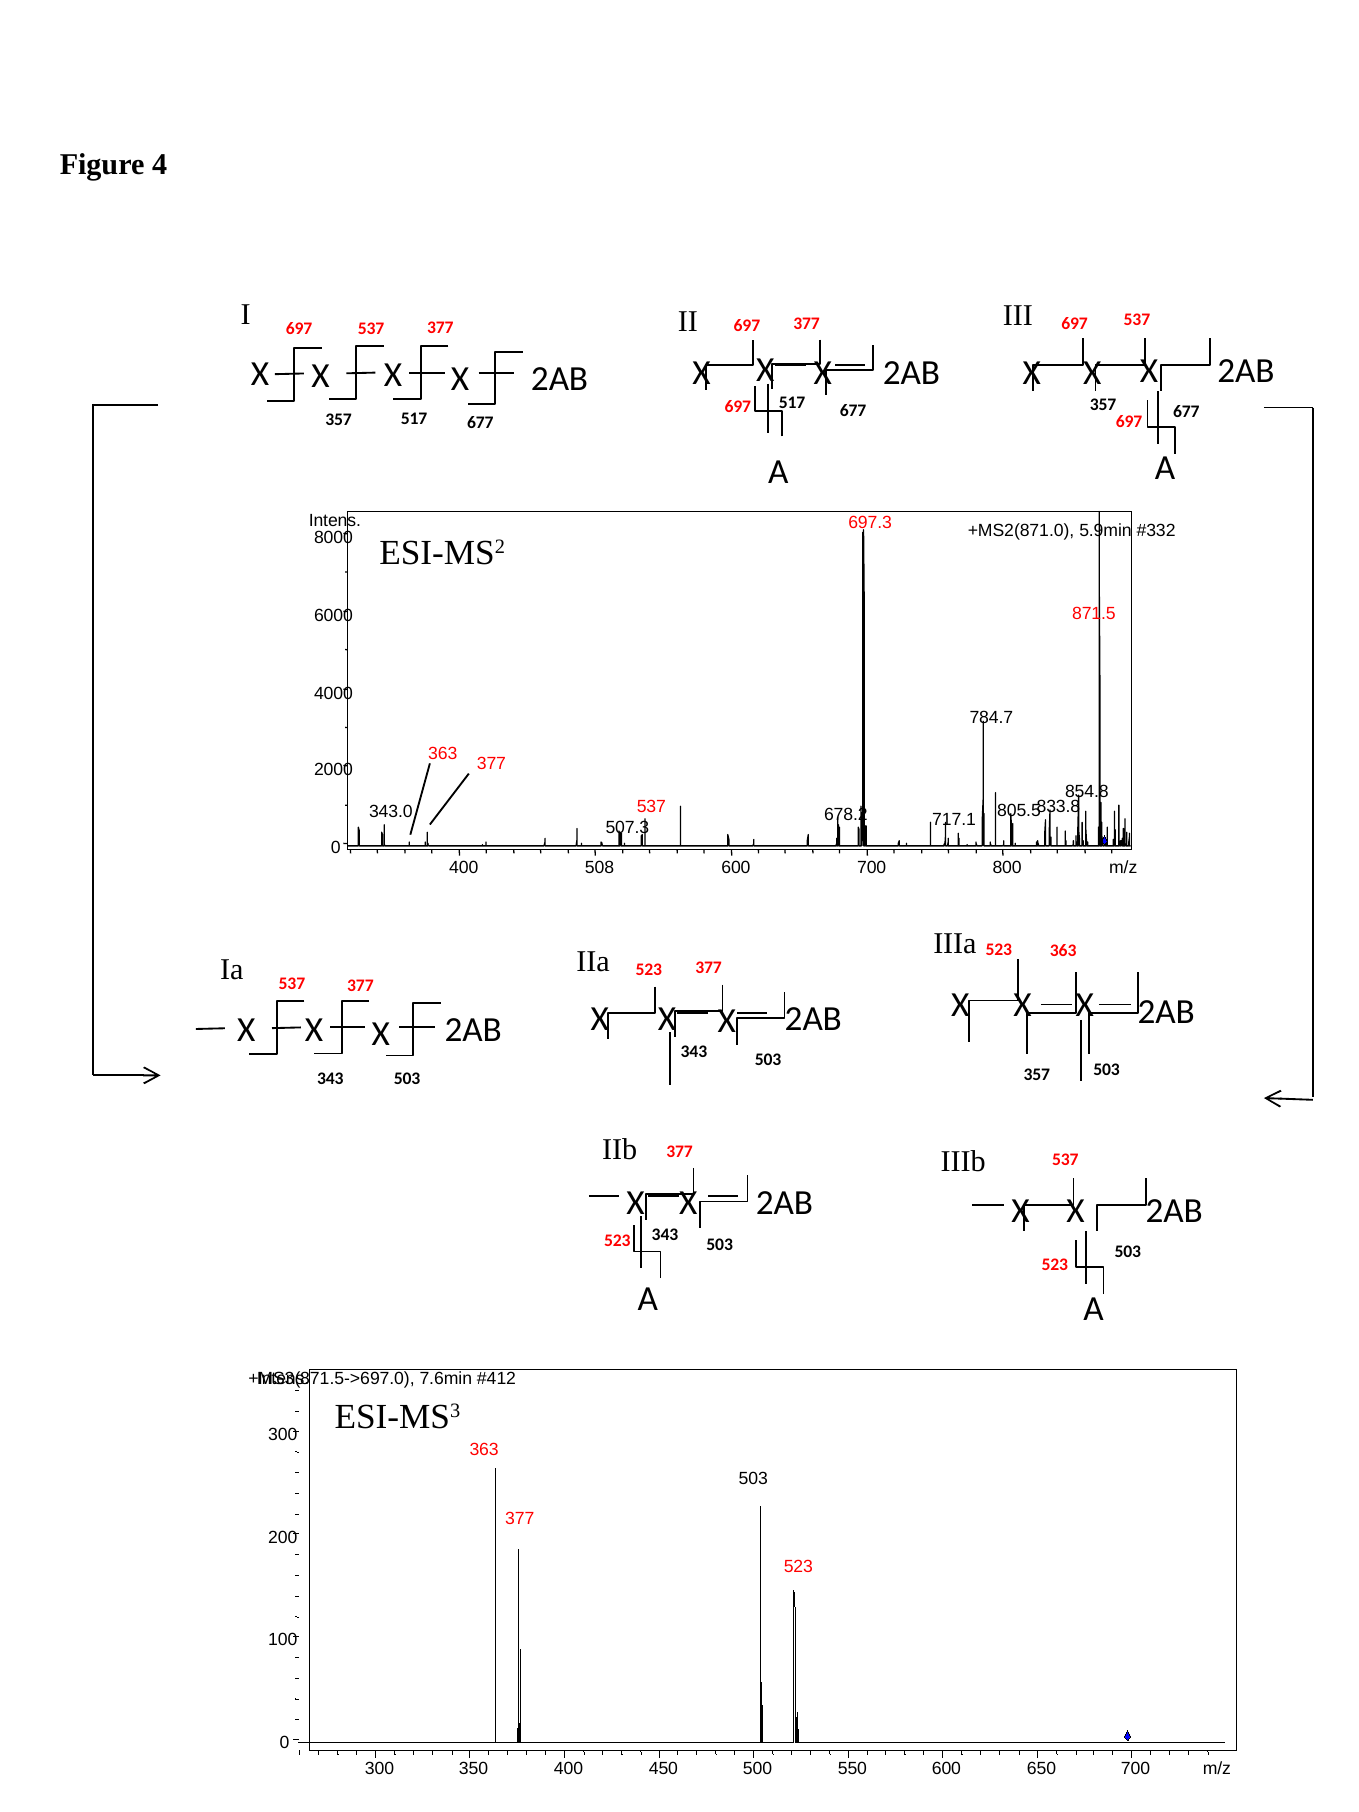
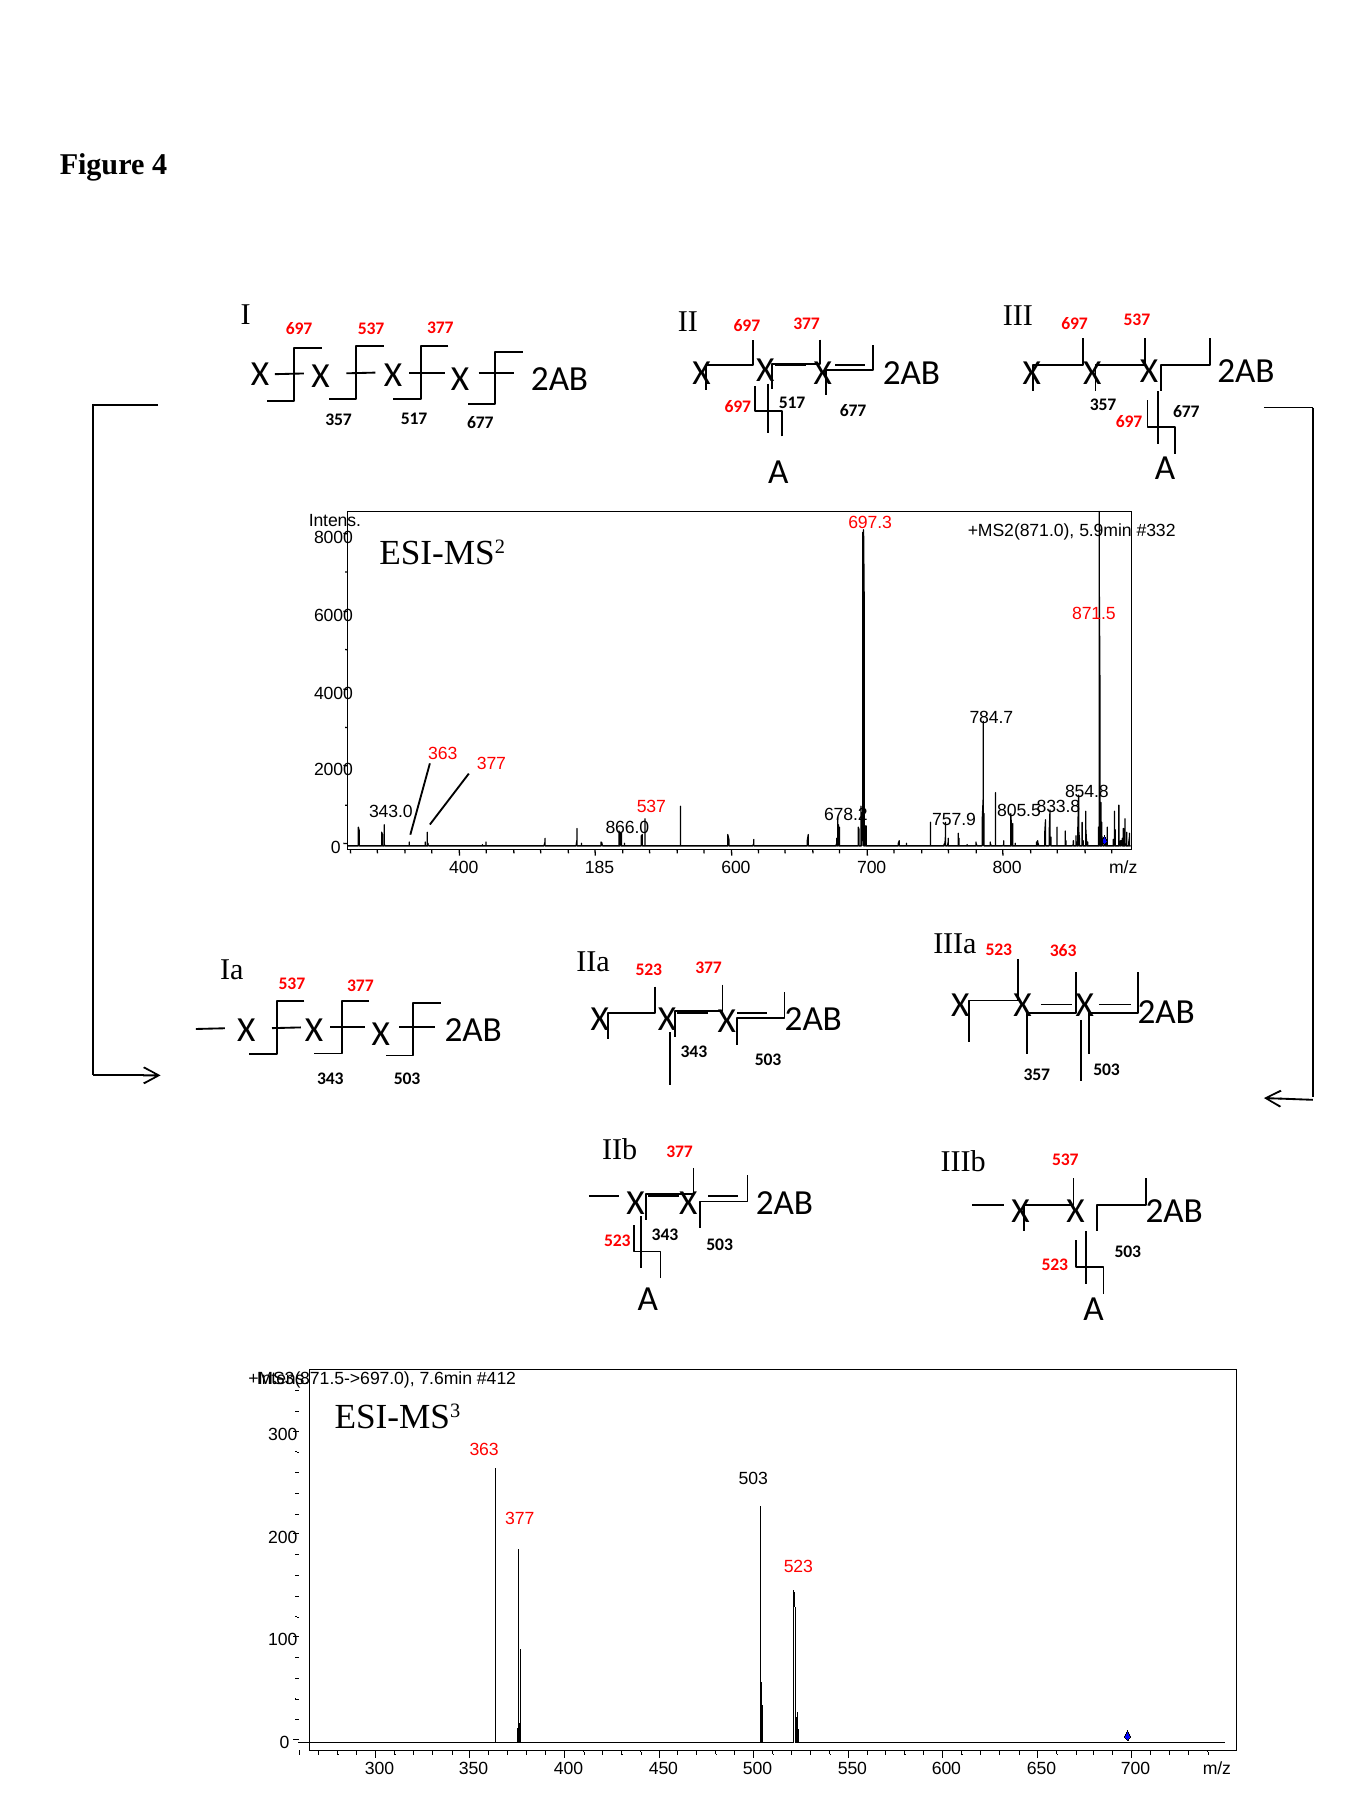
717.1: 717.1 -> 757.9
507.3: 507.3 -> 866.0
508: 508 -> 185
